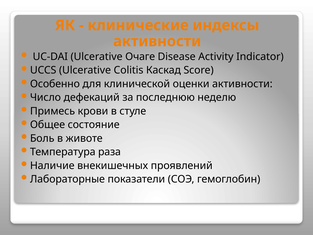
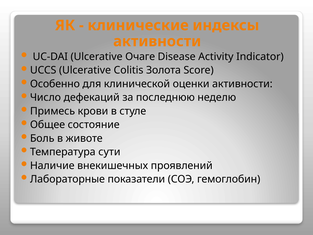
Каскад: Каскад -> Золота
раза: раза -> сути
